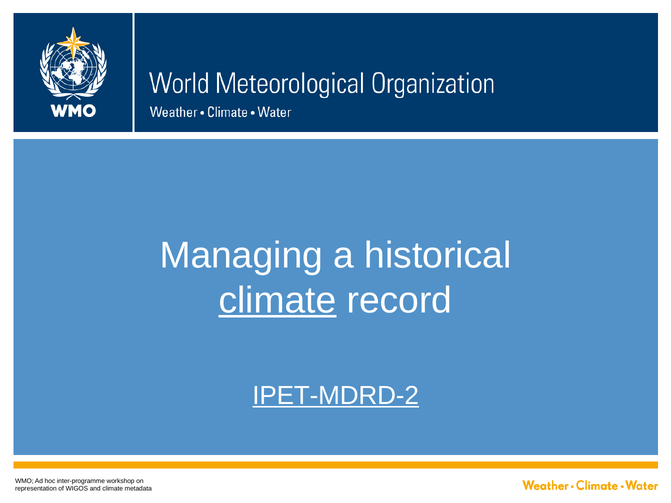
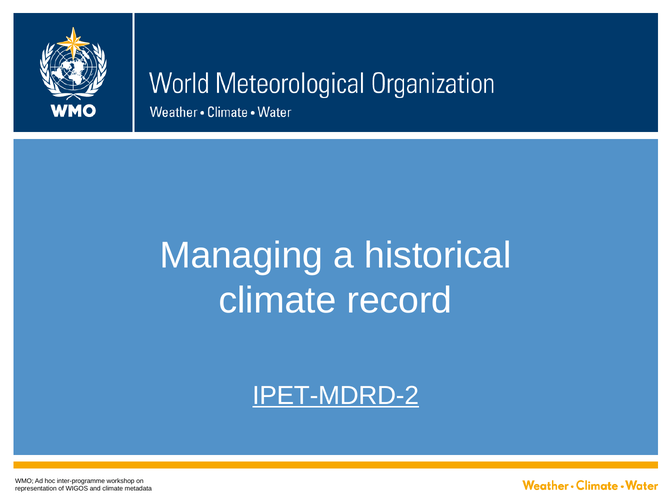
climate at (278, 300) underline: present -> none
